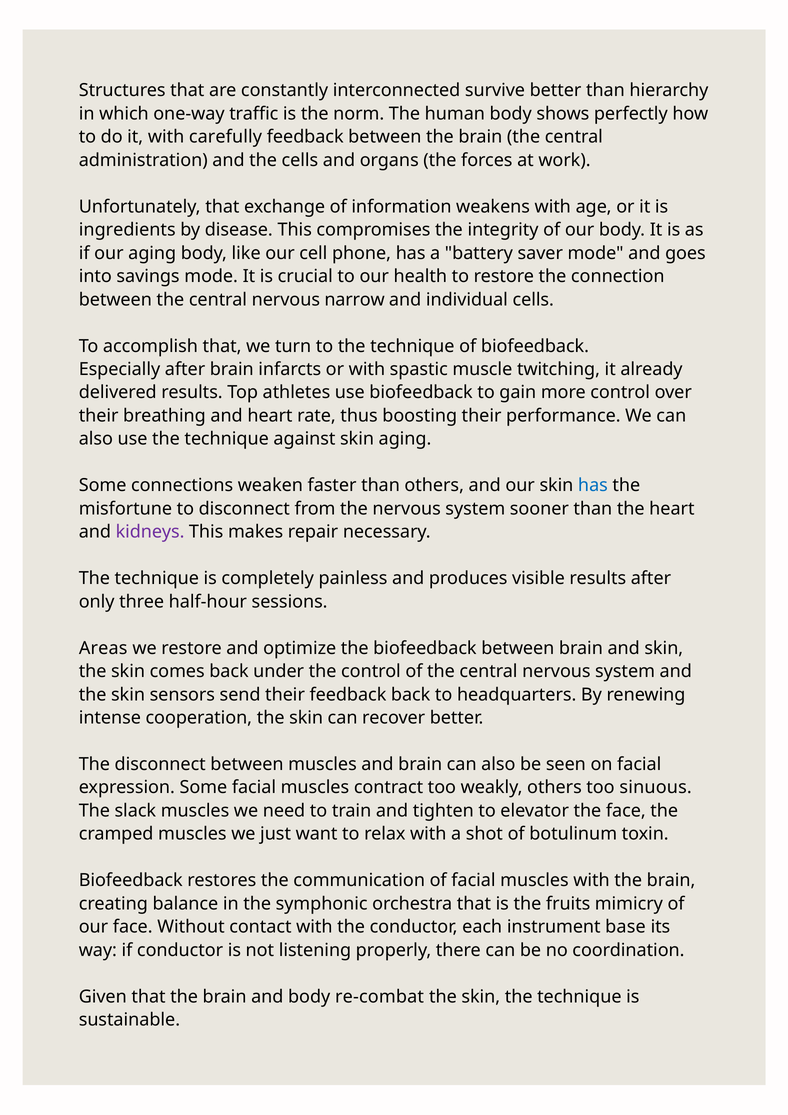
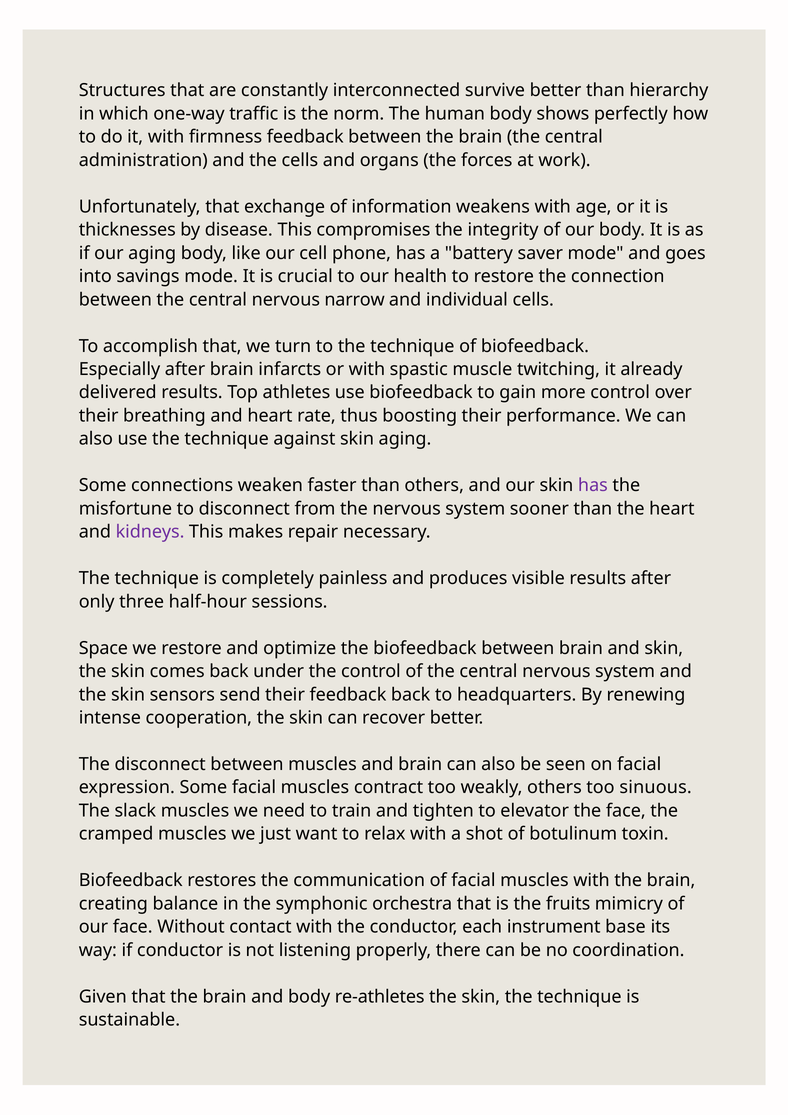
carefully: carefully -> firmness
ingredients: ingredients -> thicknesses
has at (593, 486) colour: blue -> purple
Areas: Areas -> Space
re-combat: re-combat -> re-athletes
